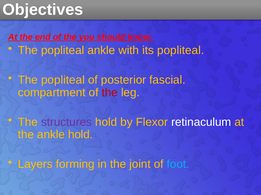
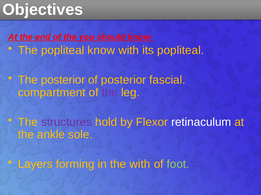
popliteal ankle: ankle -> know
popliteal at (63, 80): popliteal -> posterior
the at (110, 93) colour: red -> purple
ankle hold: hold -> sole
the joint: joint -> with
foot colour: light blue -> light green
